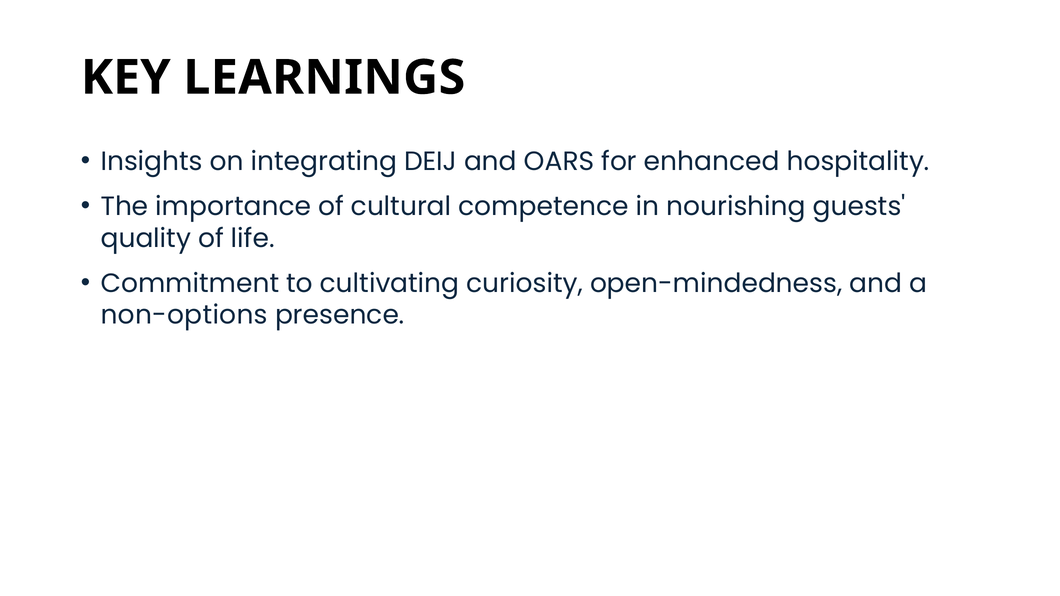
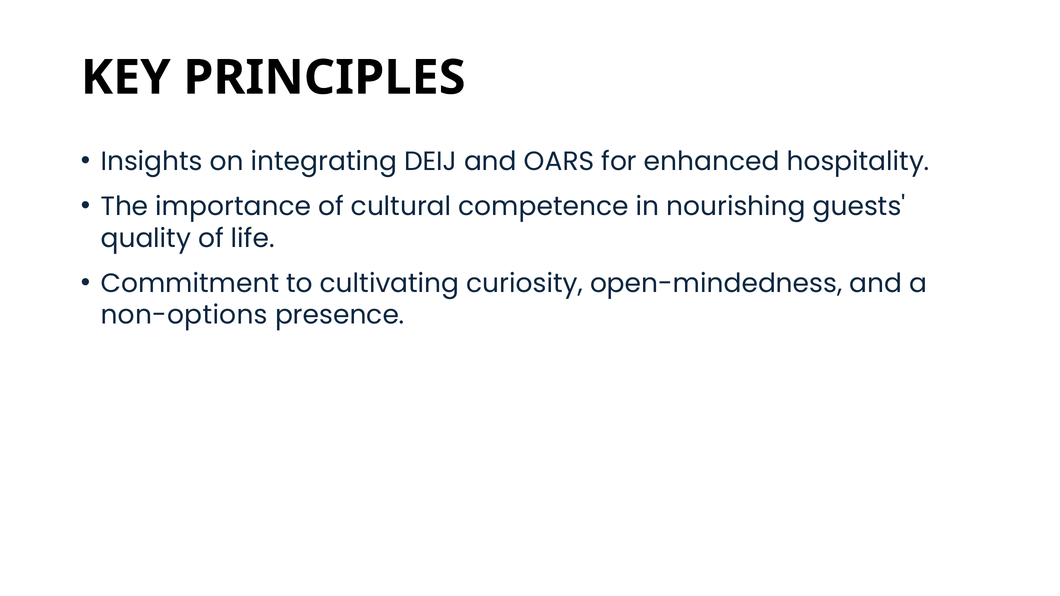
LEARNINGS: LEARNINGS -> PRINCIPLES
